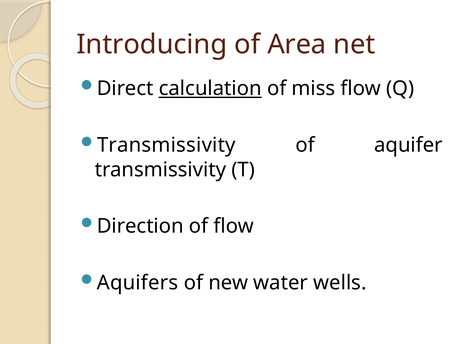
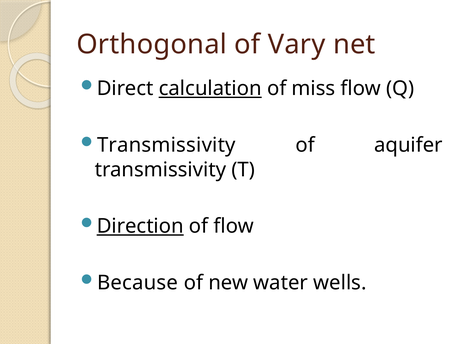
Introducing: Introducing -> Orthogonal
Area: Area -> Vary
Direction underline: none -> present
Aquifers: Aquifers -> Because
